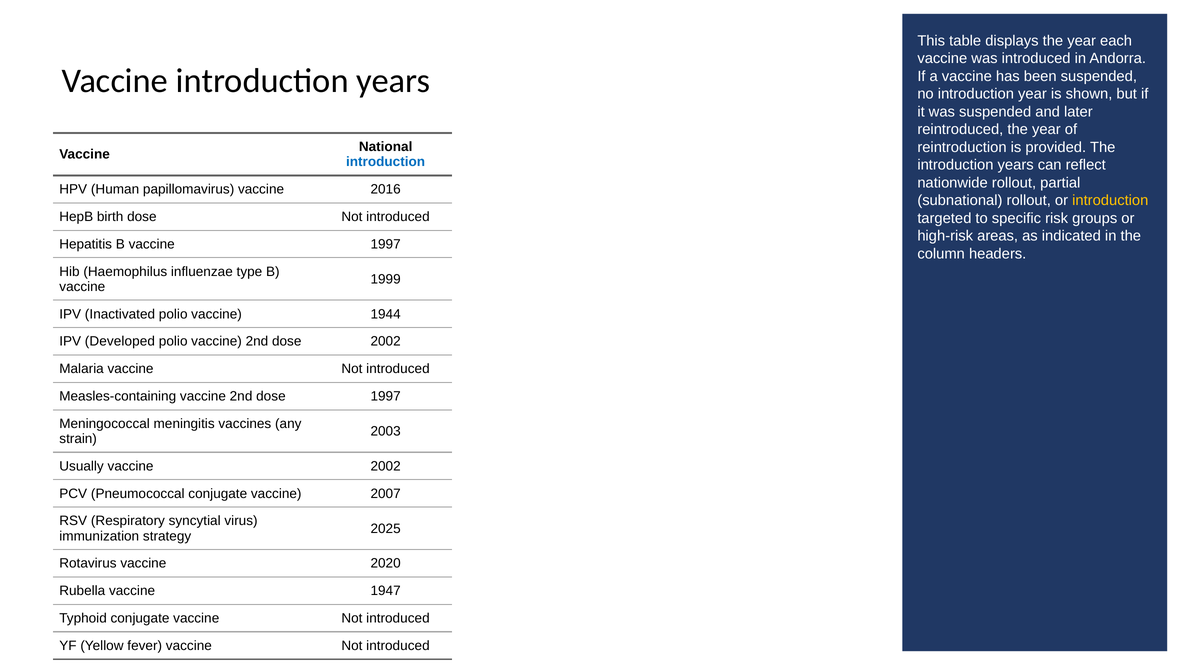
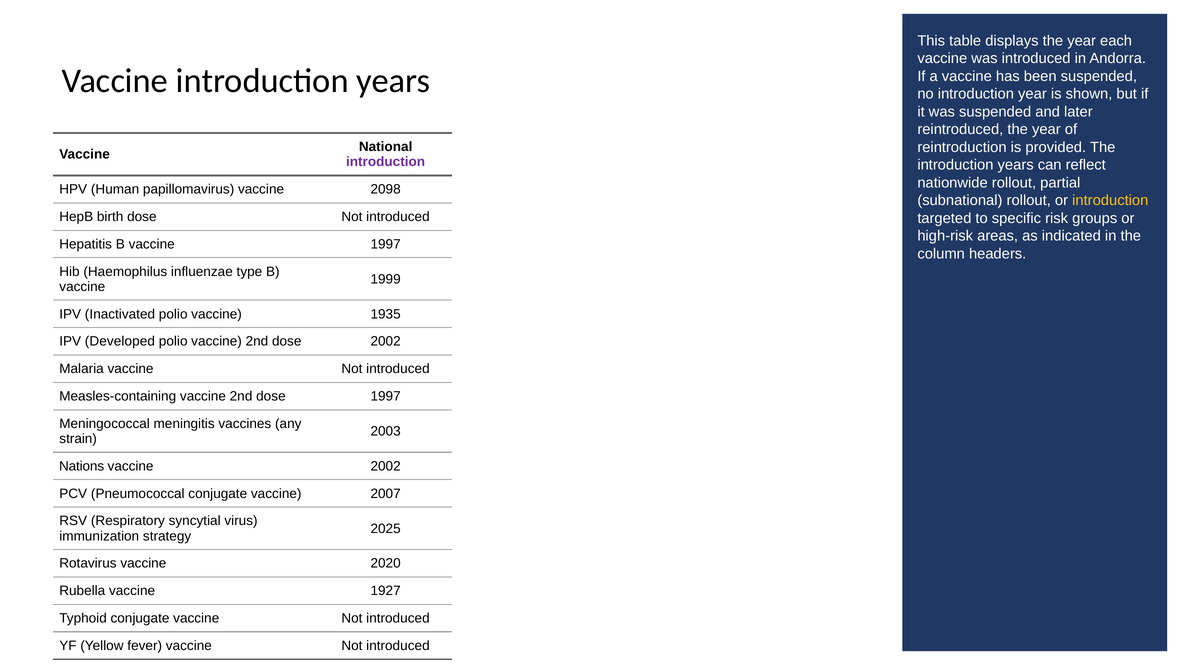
introduction at (386, 162) colour: blue -> purple
2016: 2016 -> 2098
1944: 1944 -> 1935
Usually: Usually -> Nations
1947: 1947 -> 1927
